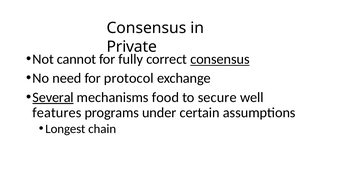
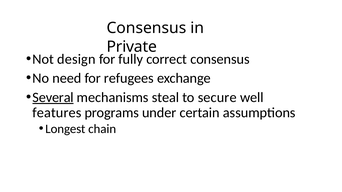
cannot: cannot -> design
consensus at (220, 59) underline: present -> none
protocol: protocol -> refugees
food: food -> steal
